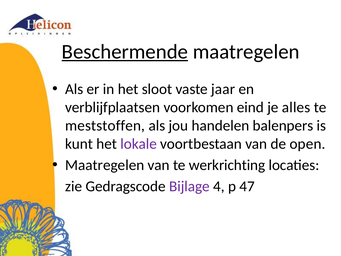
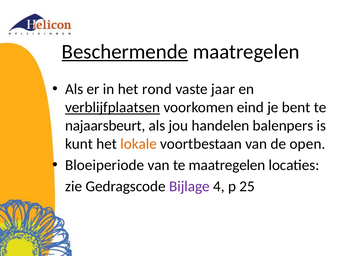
sloot: sloot -> rond
verblijfplaatsen underline: none -> present
alles: alles -> bent
meststoffen: meststoffen -> najaarsbeurt
lokale colour: purple -> orange
Maatregelen at (105, 165): Maatregelen -> Bloeiperiode
te werkrichting: werkrichting -> maatregelen
47: 47 -> 25
